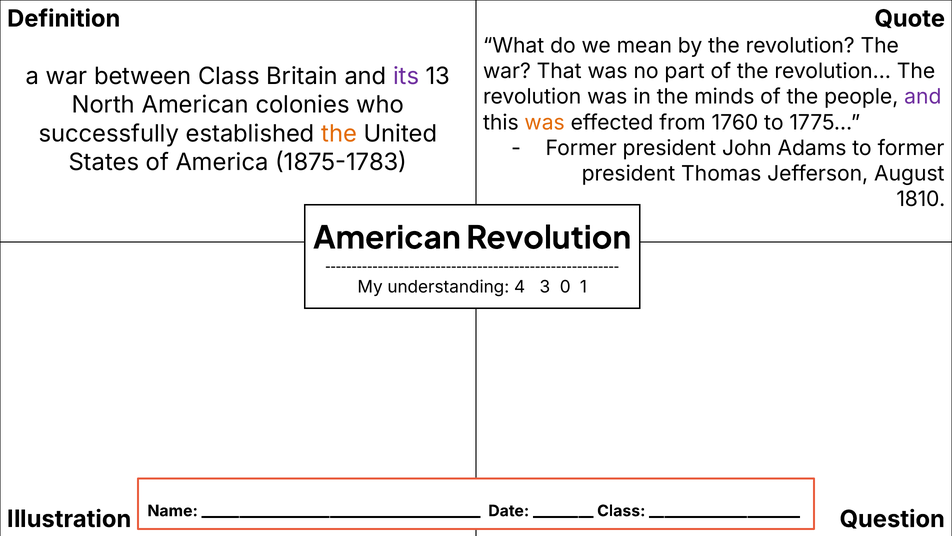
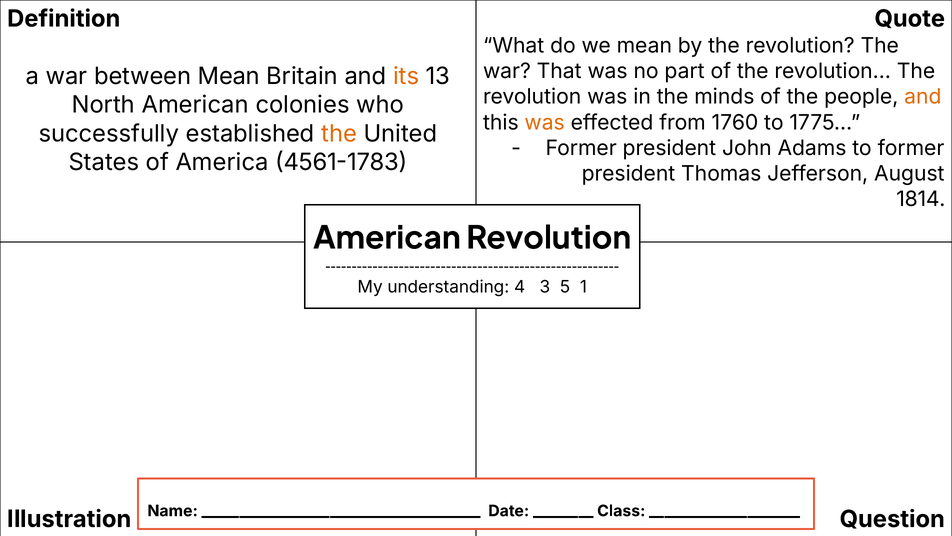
between Class: Class -> Mean
its colour: purple -> orange
and at (923, 97) colour: purple -> orange
1875-1783: 1875-1783 -> 4561-1783
1810: 1810 -> 1814
0: 0 -> 5
